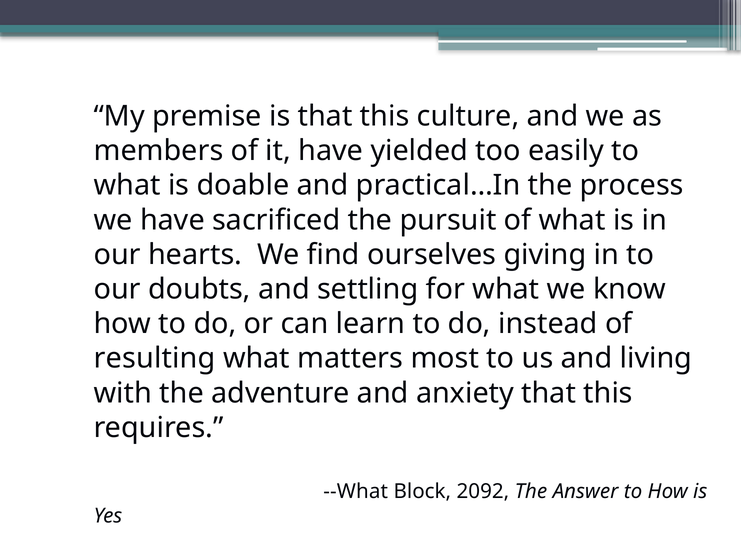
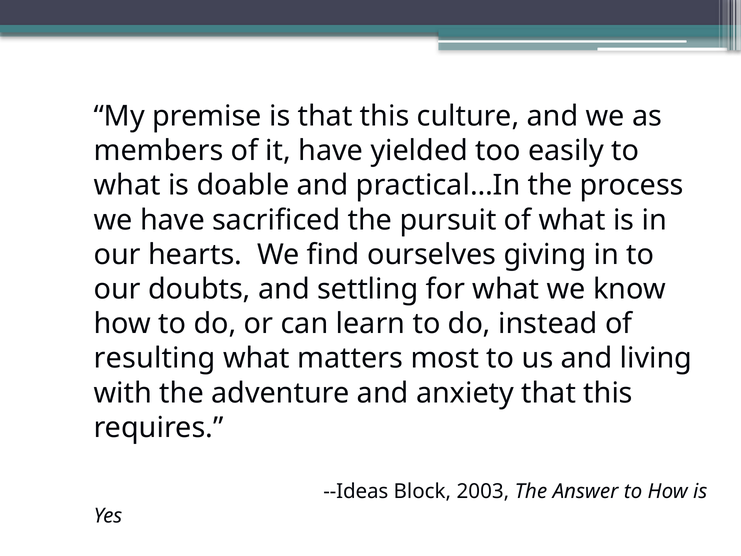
--What: --What -> --Ideas
2092: 2092 -> 2003
